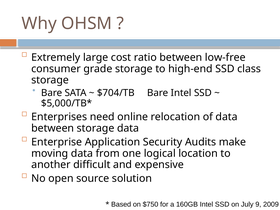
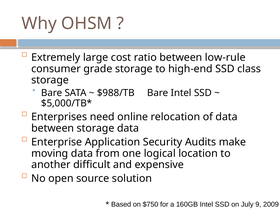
low-free: low-free -> low-rule
$704/TB: $704/TB -> $988/TB
